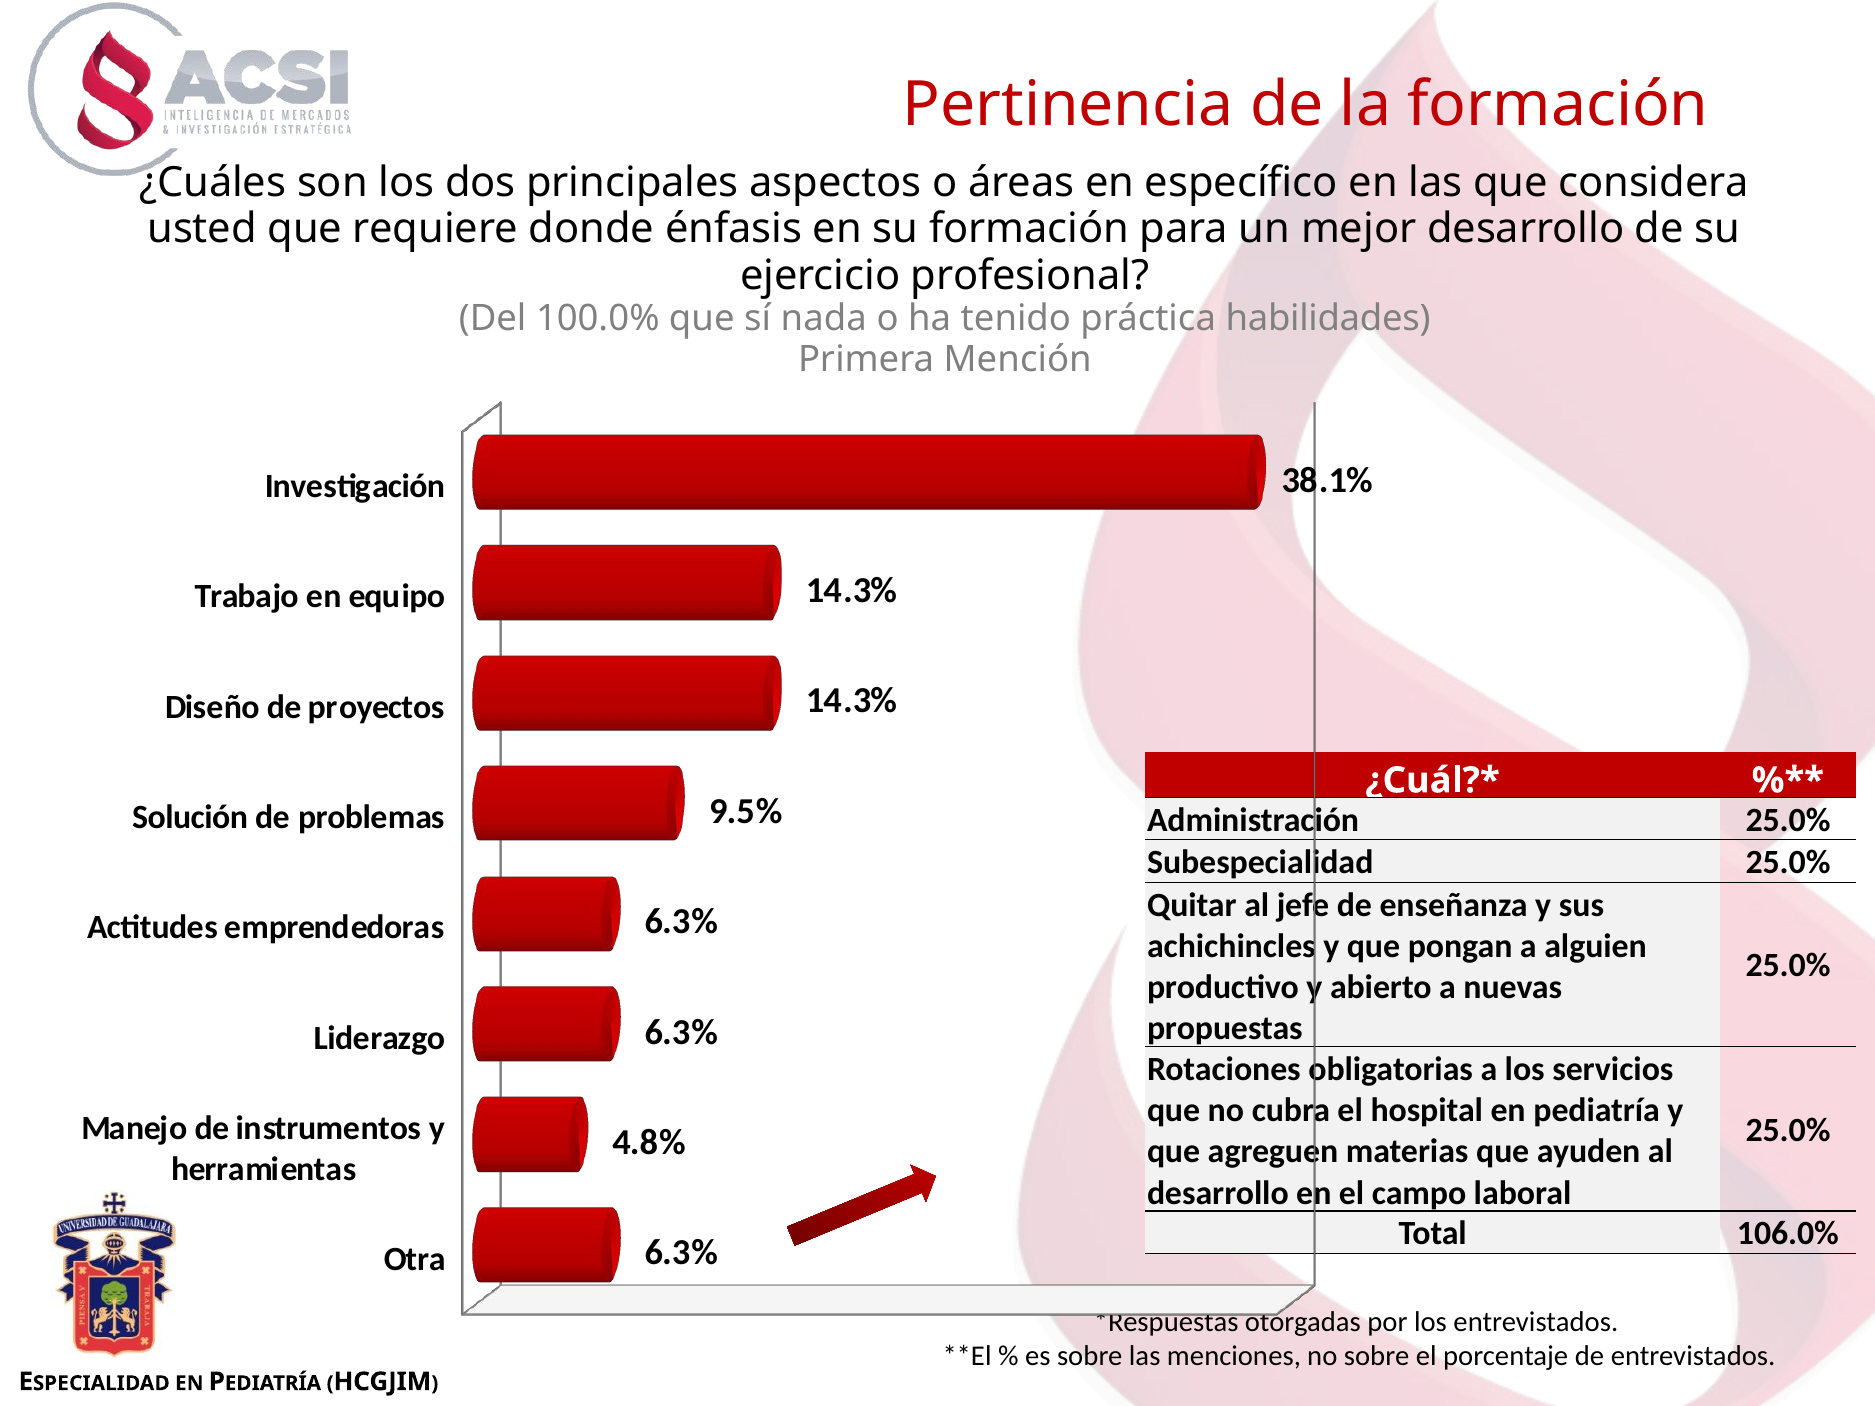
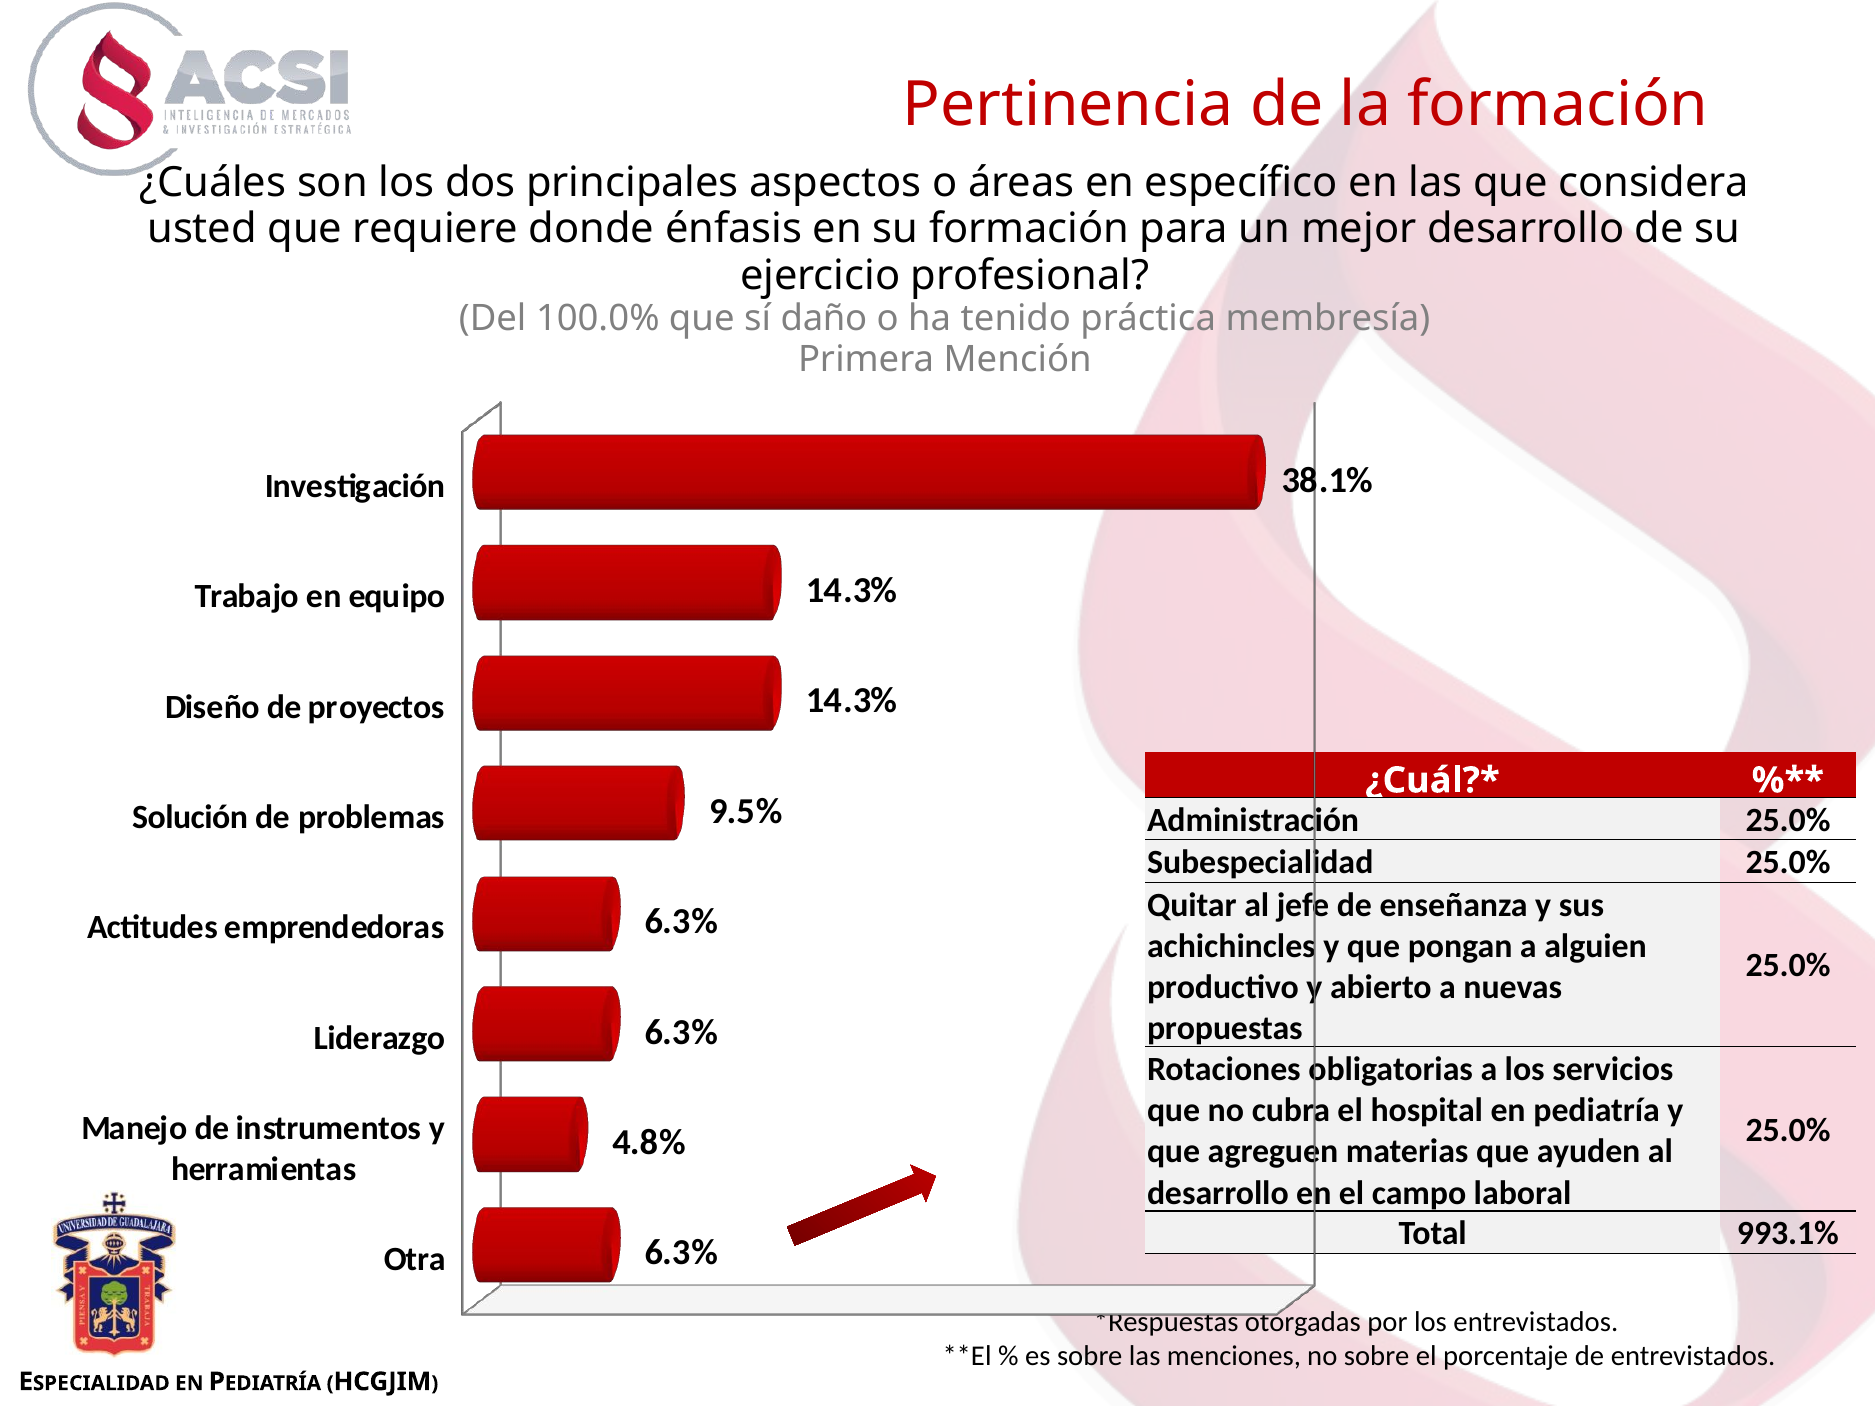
nada: nada -> daño
habilidades: habilidades -> membresía
106.0%: 106.0% -> 993.1%
